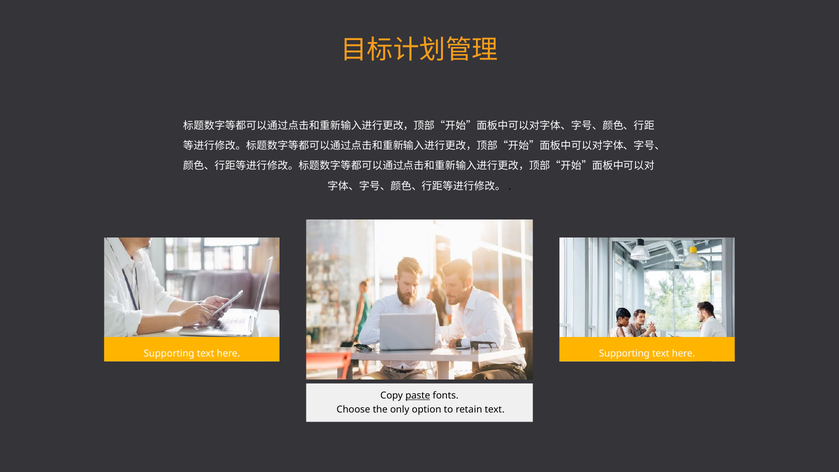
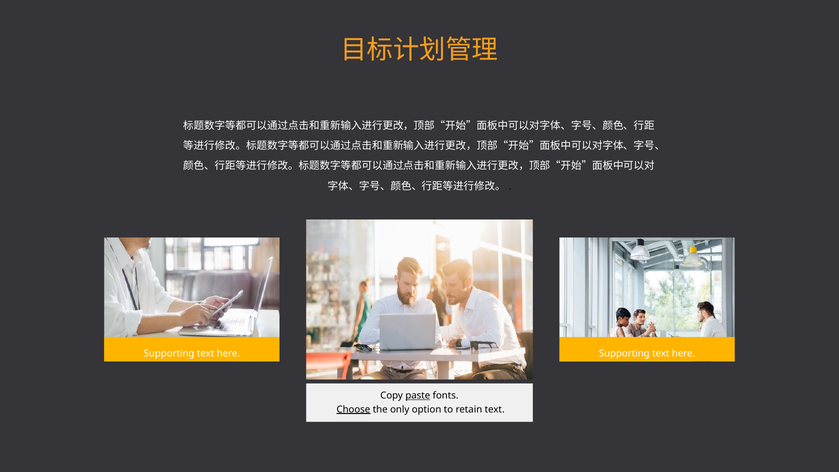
Choose underline: none -> present
